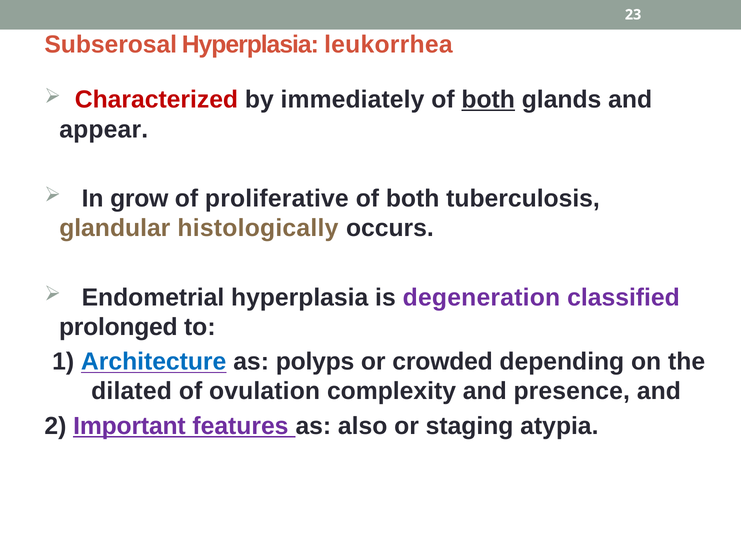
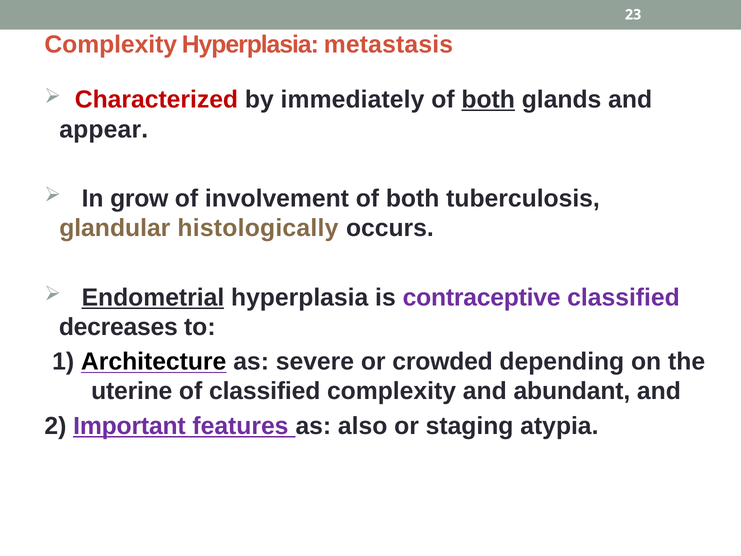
Subserosal at (111, 44): Subserosal -> Complexity
leukorrhea: leukorrhea -> metastasis
proliferative: proliferative -> involvement
Endometrial underline: none -> present
degeneration: degeneration -> contraceptive
prolonged: prolonged -> decreases
Architecture colour: blue -> black
polyps: polyps -> severe
dilated: dilated -> uterine
of ovulation: ovulation -> classified
presence: presence -> abundant
